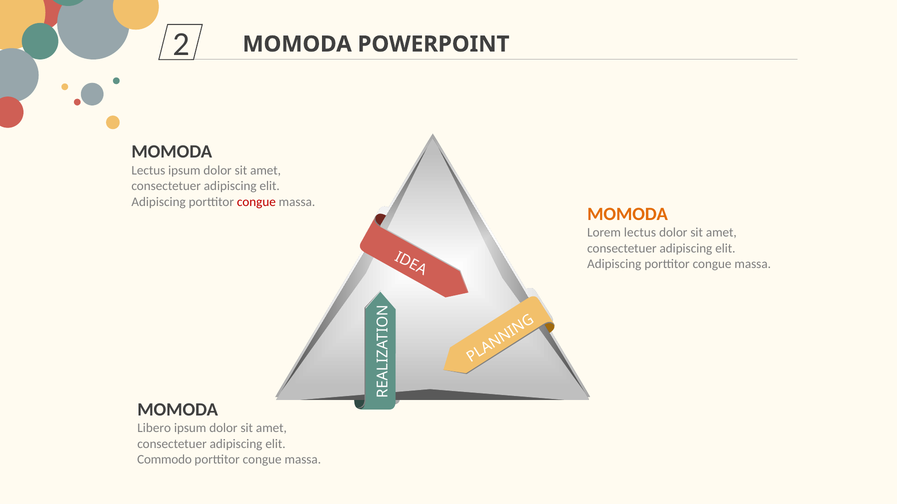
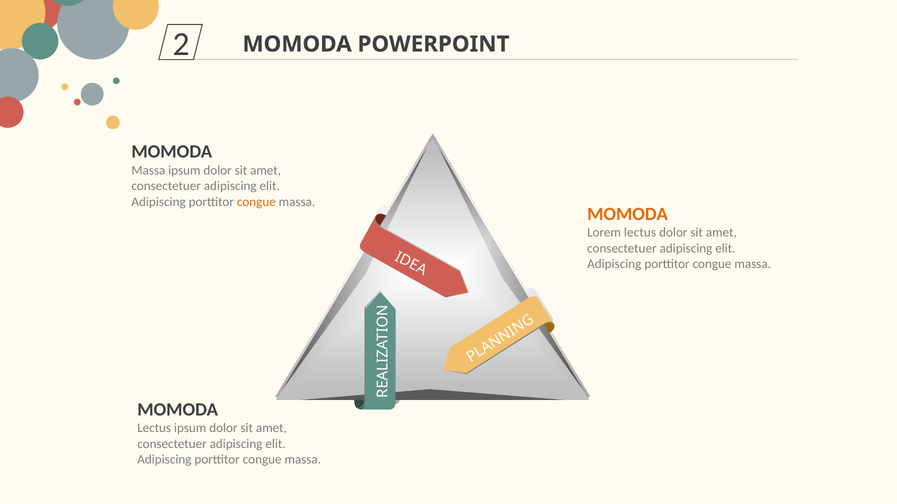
Lectus at (148, 171): Lectus -> Massa
congue at (256, 202) colour: red -> orange
Libero at (154, 429): Libero -> Lectus
Commodo at (164, 460): Commodo -> Adipiscing
